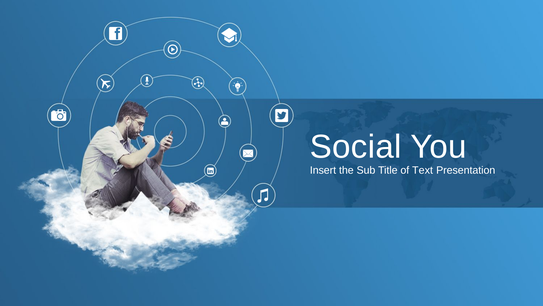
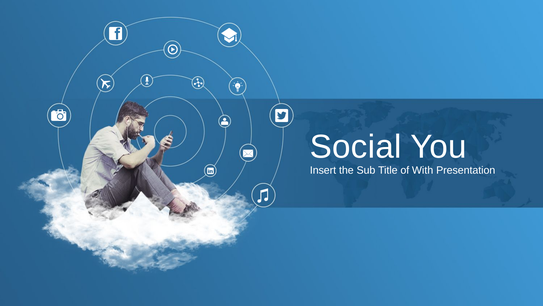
Text: Text -> With
